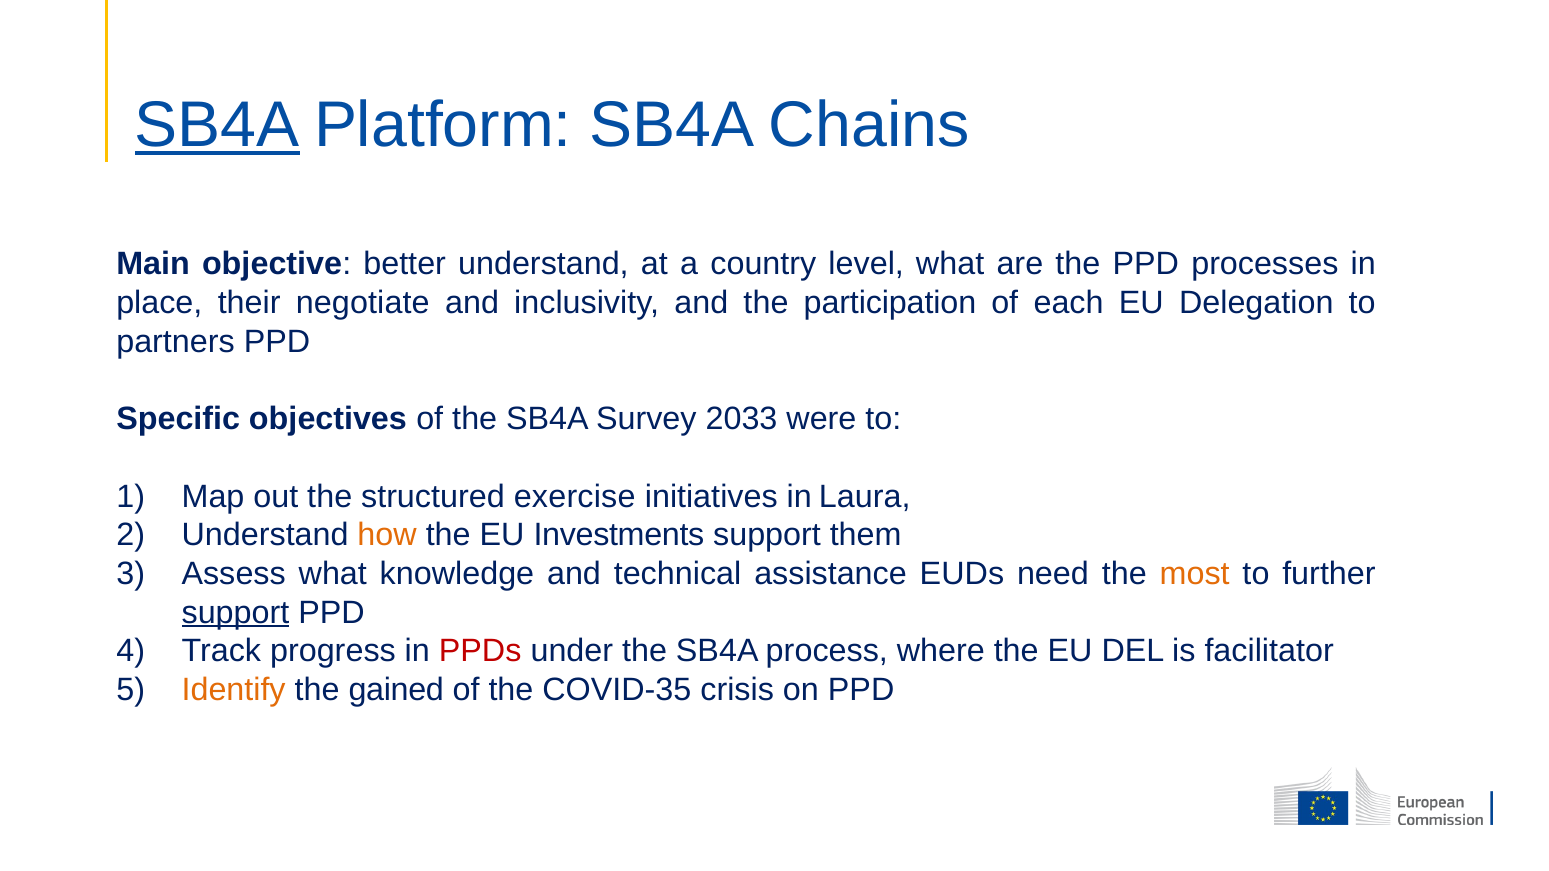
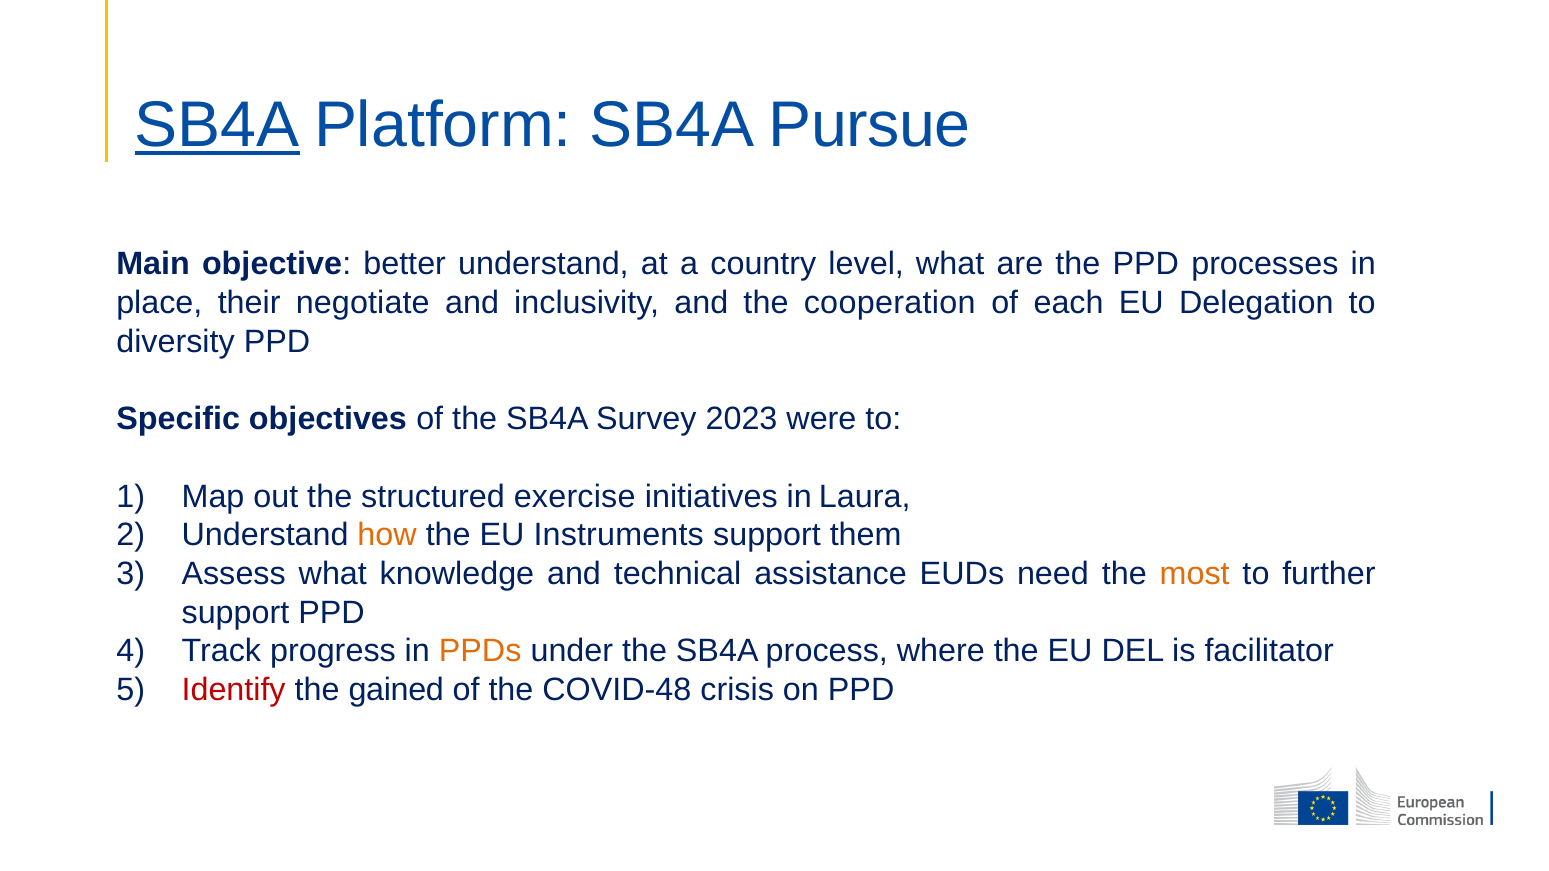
Chains: Chains -> Pursue
participation: participation -> cooperation
partners: partners -> diversity
2033: 2033 -> 2023
Investments: Investments -> Instruments
support at (235, 613) underline: present -> none
PPDs colour: red -> orange
Identify colour: orange -> red
COVID-35: COVID-35 -> COVID-48
